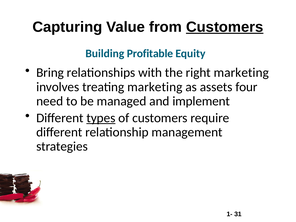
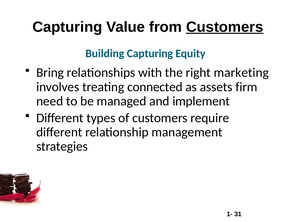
Building Profitable: Profitable -> Capturing
treating marketing: marketing -> connected
four: four -> firm
types underline: present -> none
